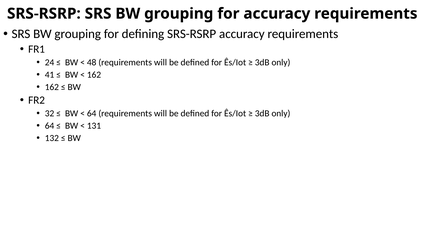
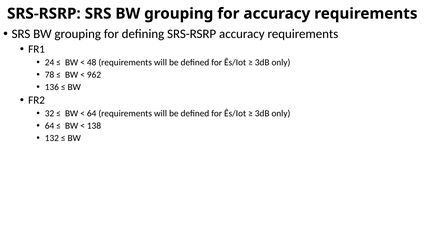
41: 41 -> 78
162 at (94, 75): 162 -> 962
162 at (52, 87): 162 -> 136
131: 131 -> 138
